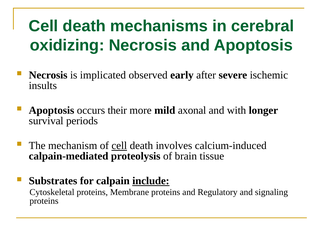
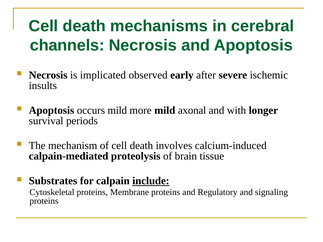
oxidizing: oxidizing -> channels
occurs their: their -> mild
cell at (119, 146) underline: present -> none
